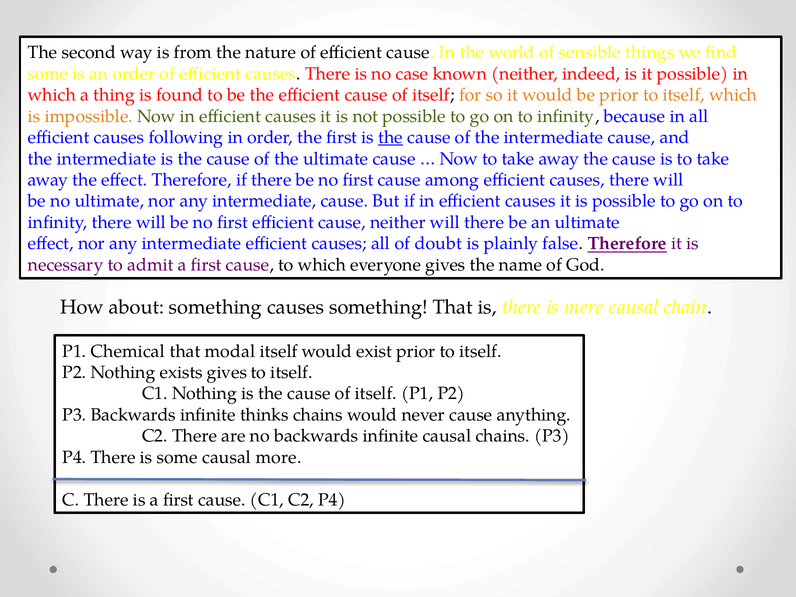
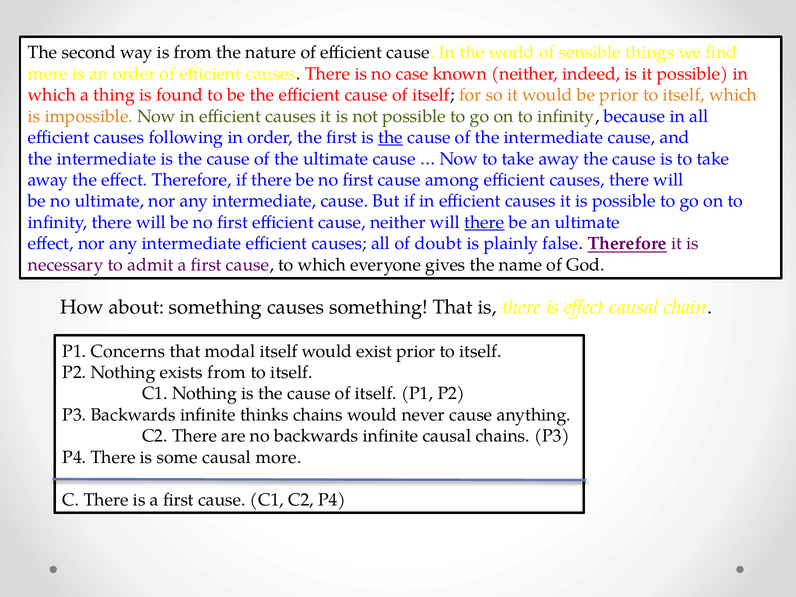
some at (48, 74): some -> mere
there at (484, 222) underline: none -> present
is mere: mere -> effect
Chemical: Chemical -> Concerns
exists gives: gives -> from
